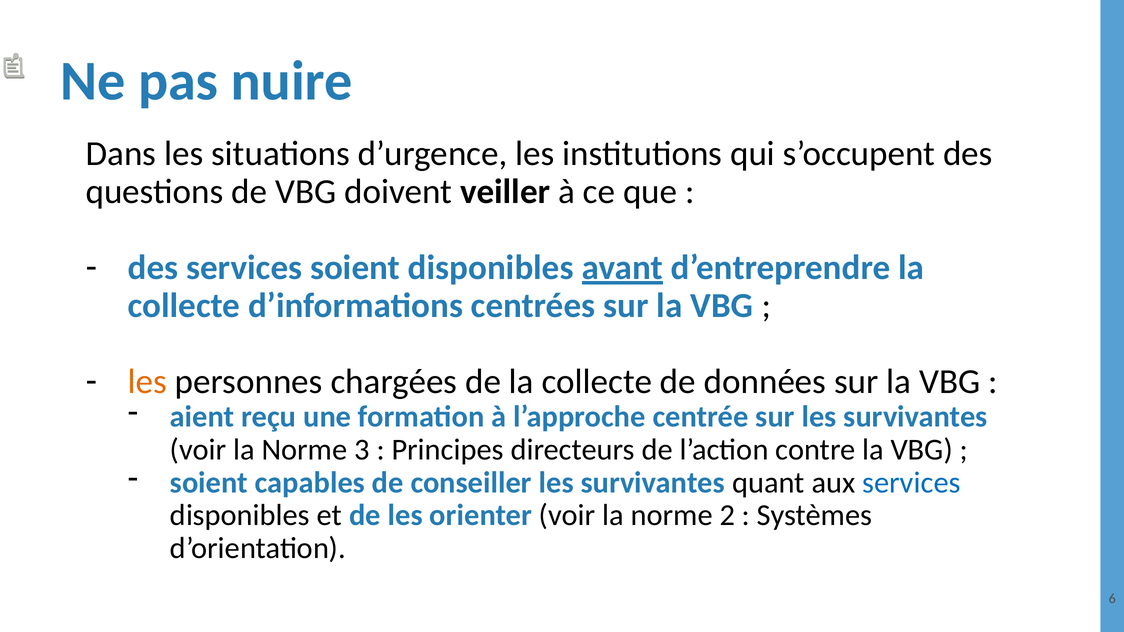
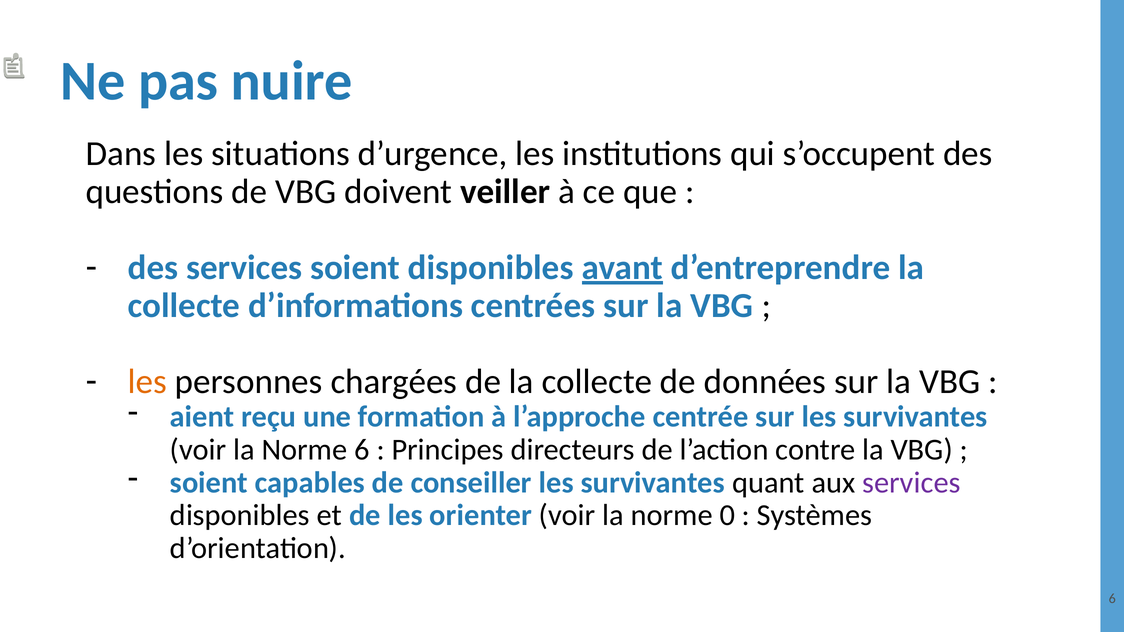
Norme 3: 3 -> 6
services at (911, 483) colour: blue -> purple
2: 2 -> 0
